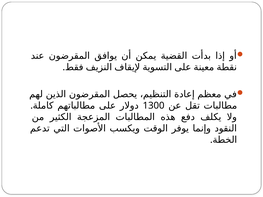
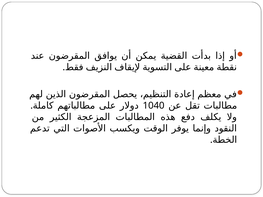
1300: 1300 -> 1040
